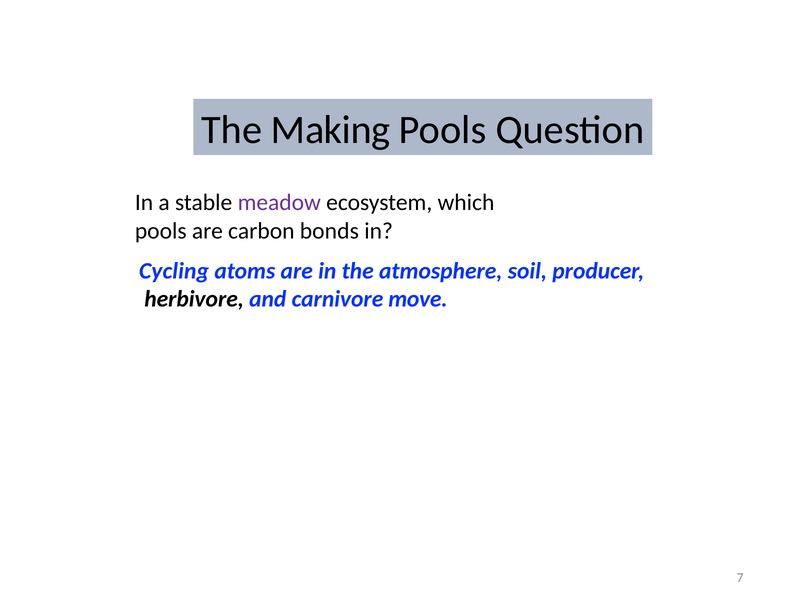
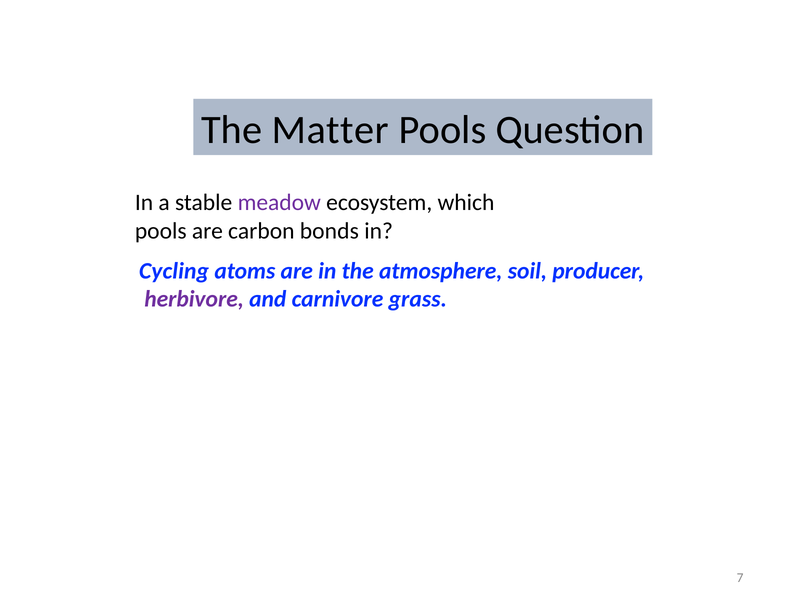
Making: Making -> Matter
herbivore colour: black -> purple
move: move -> grass
